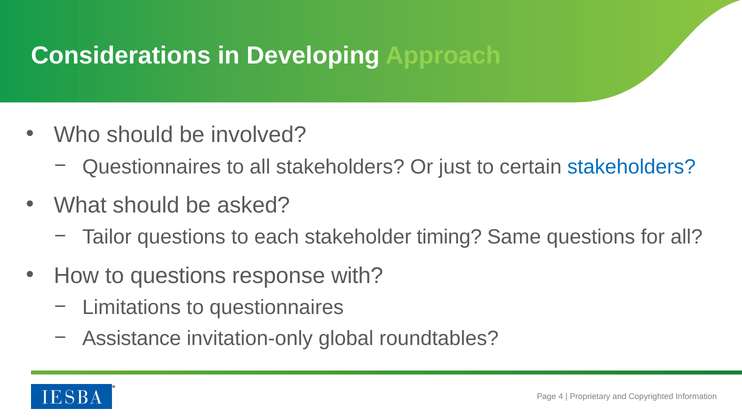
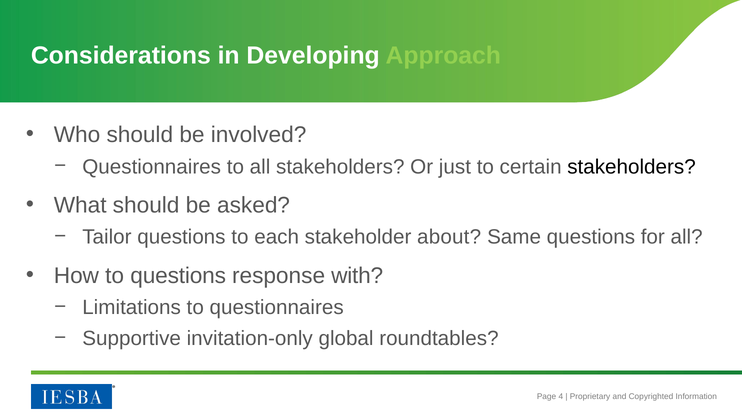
stakeholders at (632, 167) colour: blue -> black
timing: timing -> about
Assistance: Assistance -> Supportive
